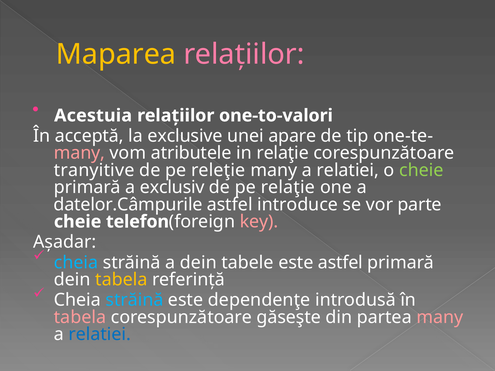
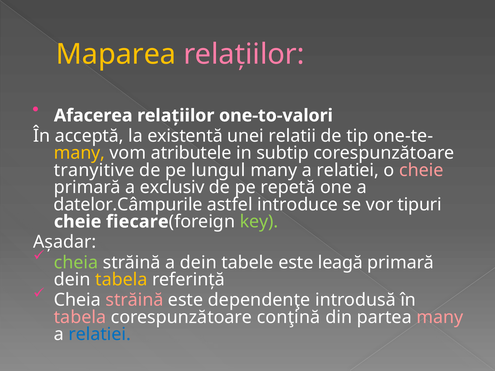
Acestuia: Acestuia -> Afacerea
exclusive: exclusive -> existentă
apare: apare -> relatii
many at (79, 153) colour: pink -> yellow
in relaţie: relaţie -> subtip
releţie: releţie -> lungul
cheie at (421, 170) colour: light green -> pink
pe relaţie: relaţie -> repetă
parte: parte -> tipuri
telefon: telefon -> fiecare
key colour: pink -> light green
cheia at (76, 263) colour: light blue -> light green
este astfel: astfel -> leagă
străină at (134, 300) colour: light blue -> pink
găseşte: găseşte -> conţină
